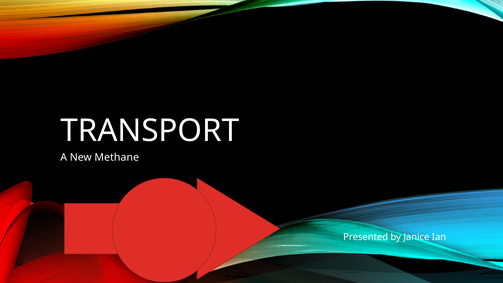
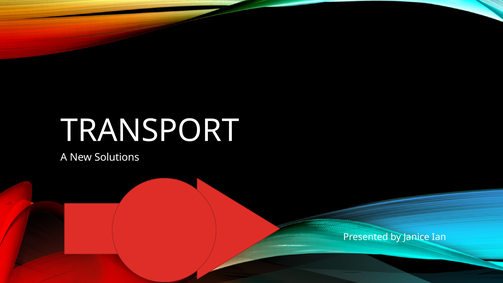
Methane: Methane -> Solutions
